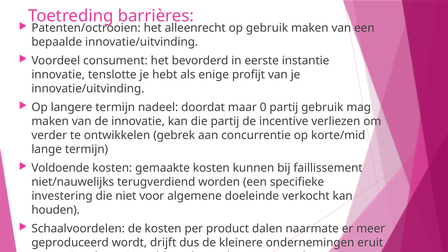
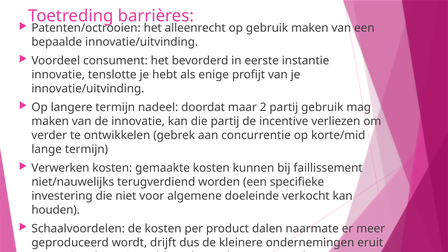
0: 0 -> 2
Voldoende at (60, 168): Voldoende -> Verwerken
